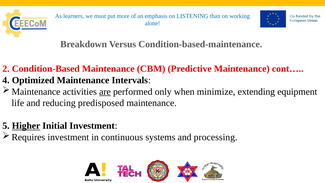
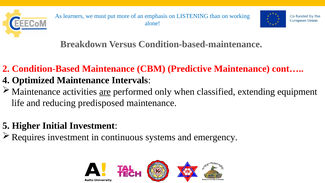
minimize: minimize -> classified
Higher underline: present -> none
processing: processing -> emergency
